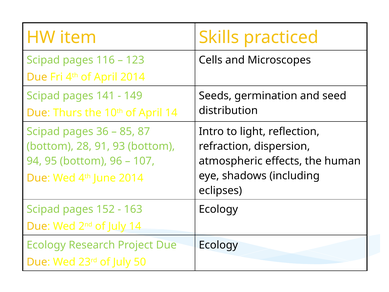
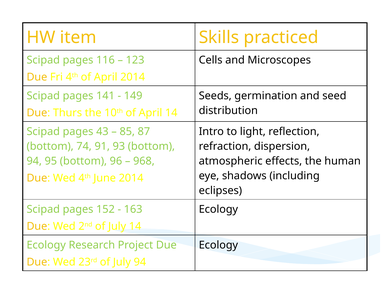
36: 36 -> 43
28: 28 -> 74
107: 107 -> 968
July 50: 50 -> 94
